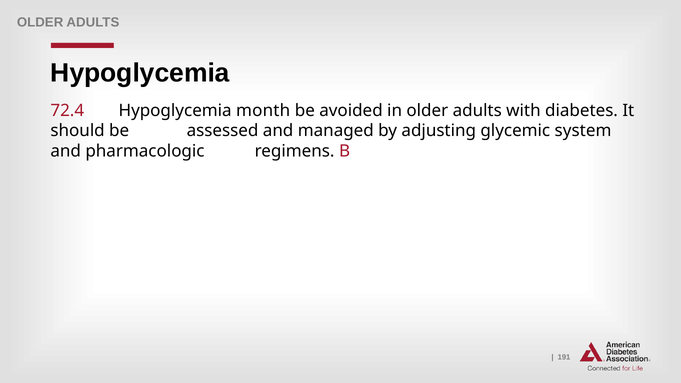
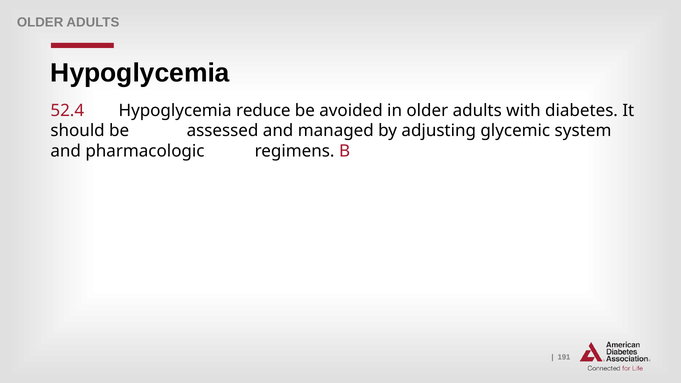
72.4: 72.4 -> 52.4
month: month -> reduce
